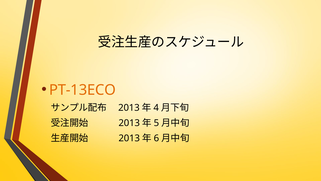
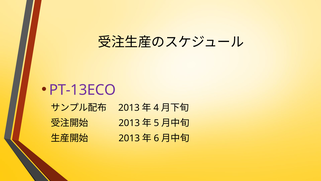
PT-13ECO colour: orange -> purple
